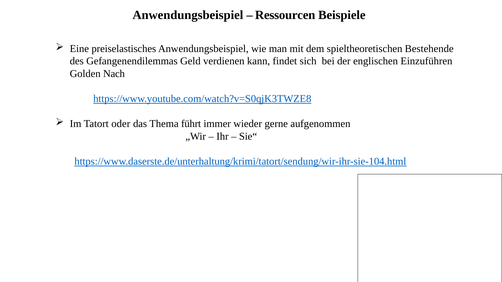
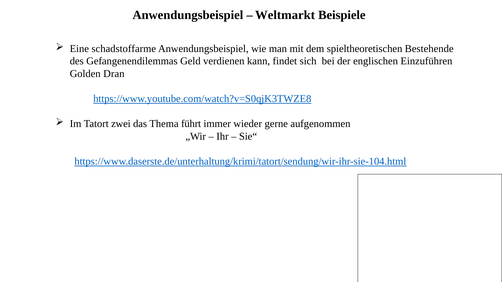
Ressourcen: Ressourcen -> Weltmarkt
preiselastisches: preiselastisches -> schadstoffarme
Nach: Nach -> Dran
oder: oder -> zwei
